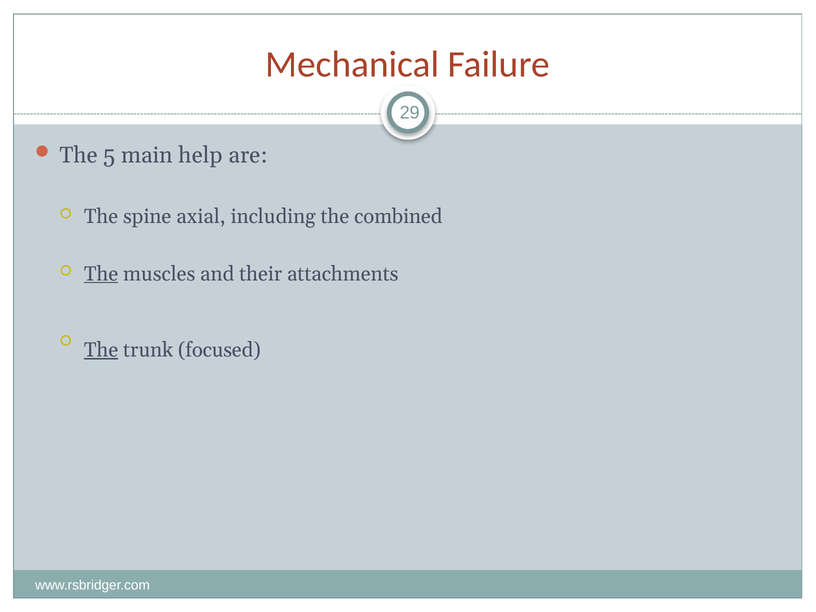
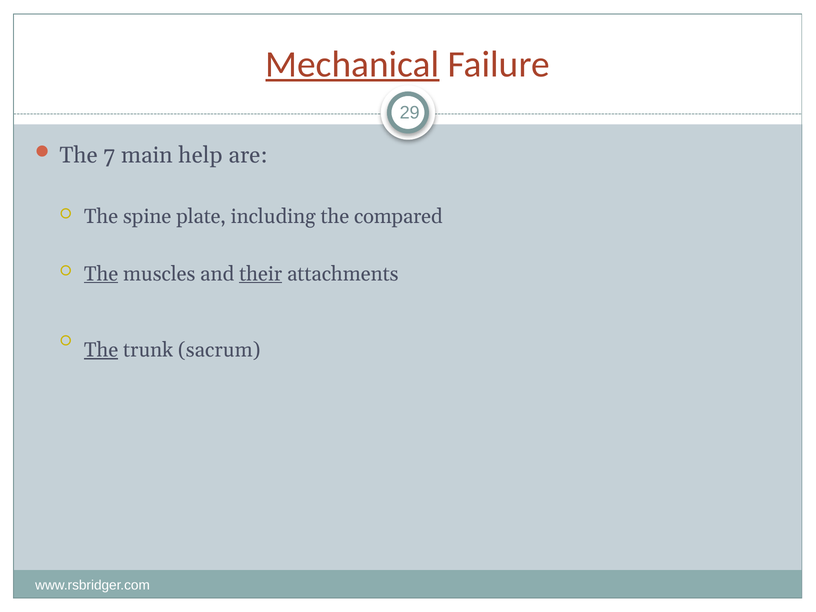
Mechanical underline: none -> present
5: 5 -> 7
axial: axial -> plate
combined: combined -> compared
their underline: none -> present
focused: focused -> sacrum
